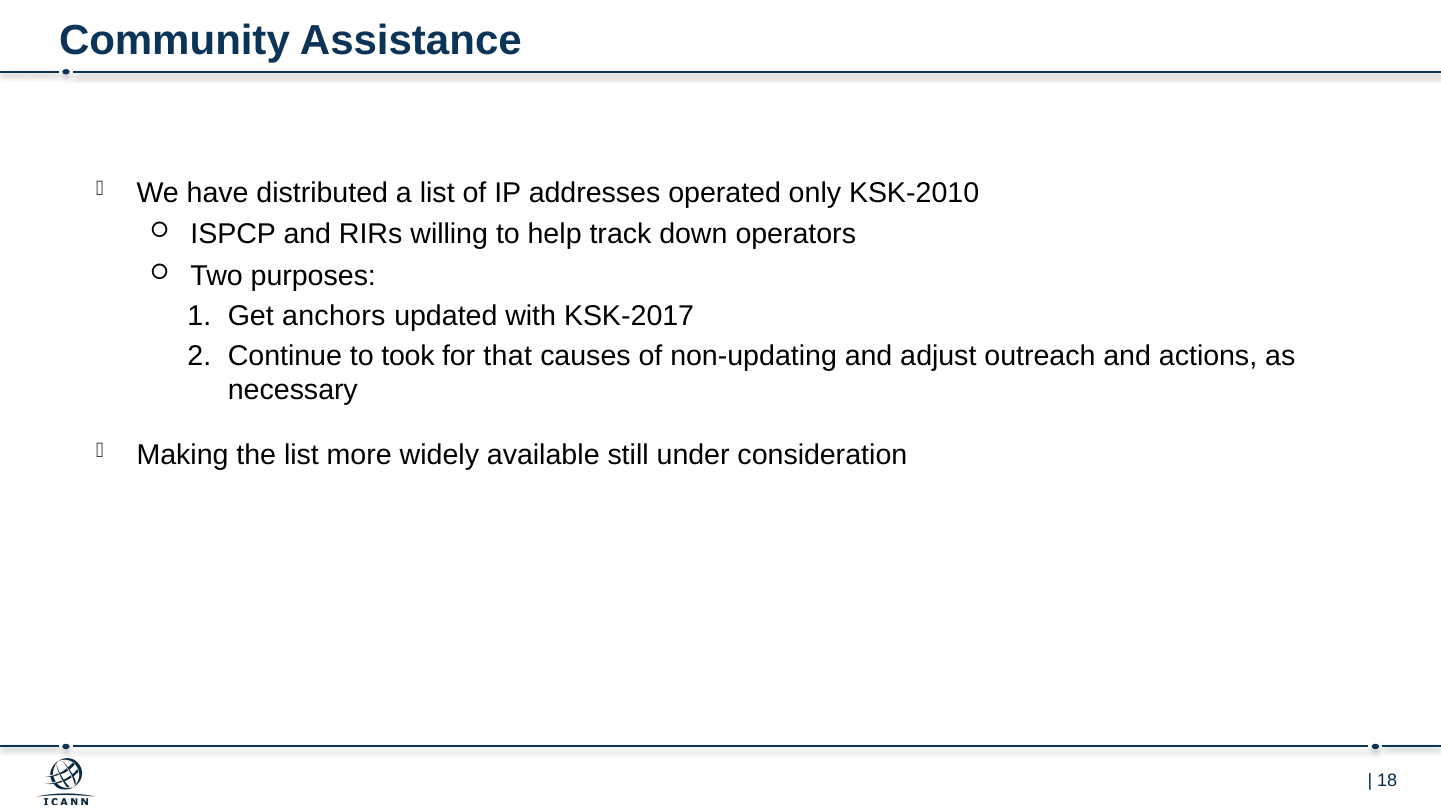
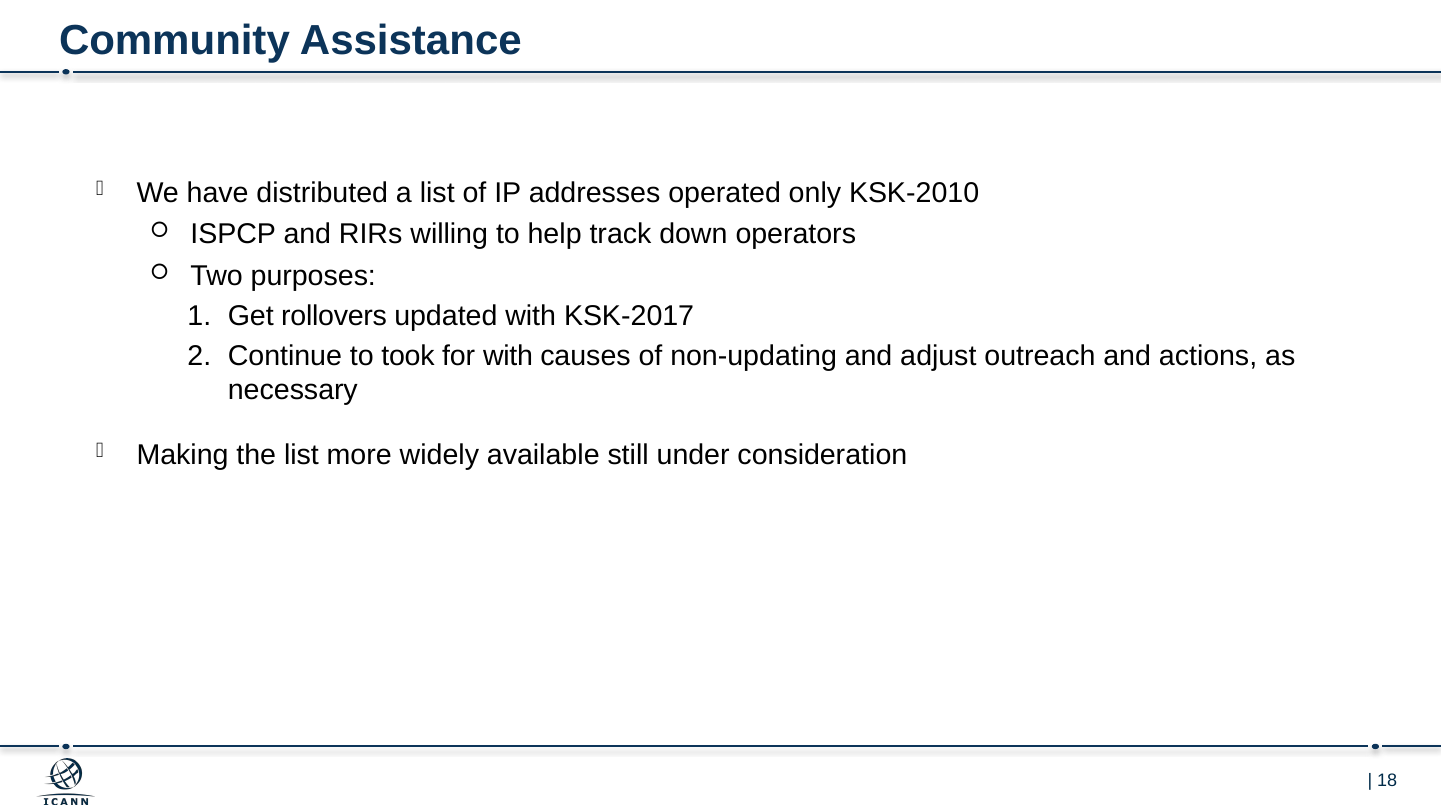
anchors: anchors -> rollovers
for that: that -> with
